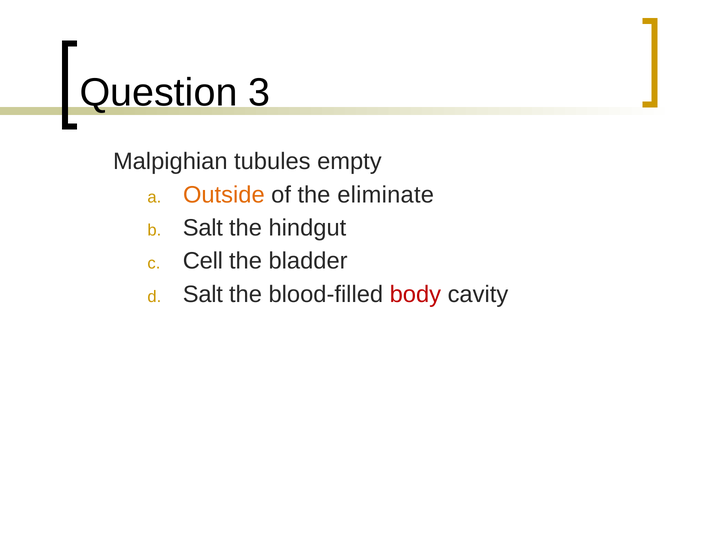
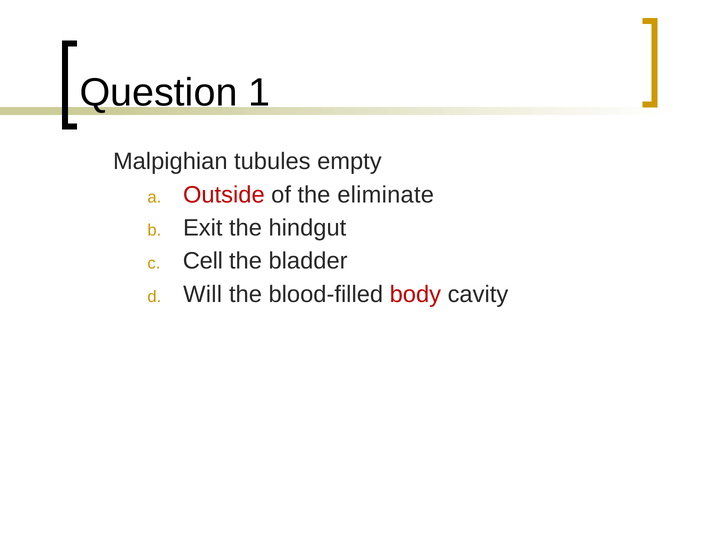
3: 3 -> 1
Outside colour: orange -> red
Salt at (203, 228): Salt -> Exit
Salt at (203, 294): Salt -> Will
